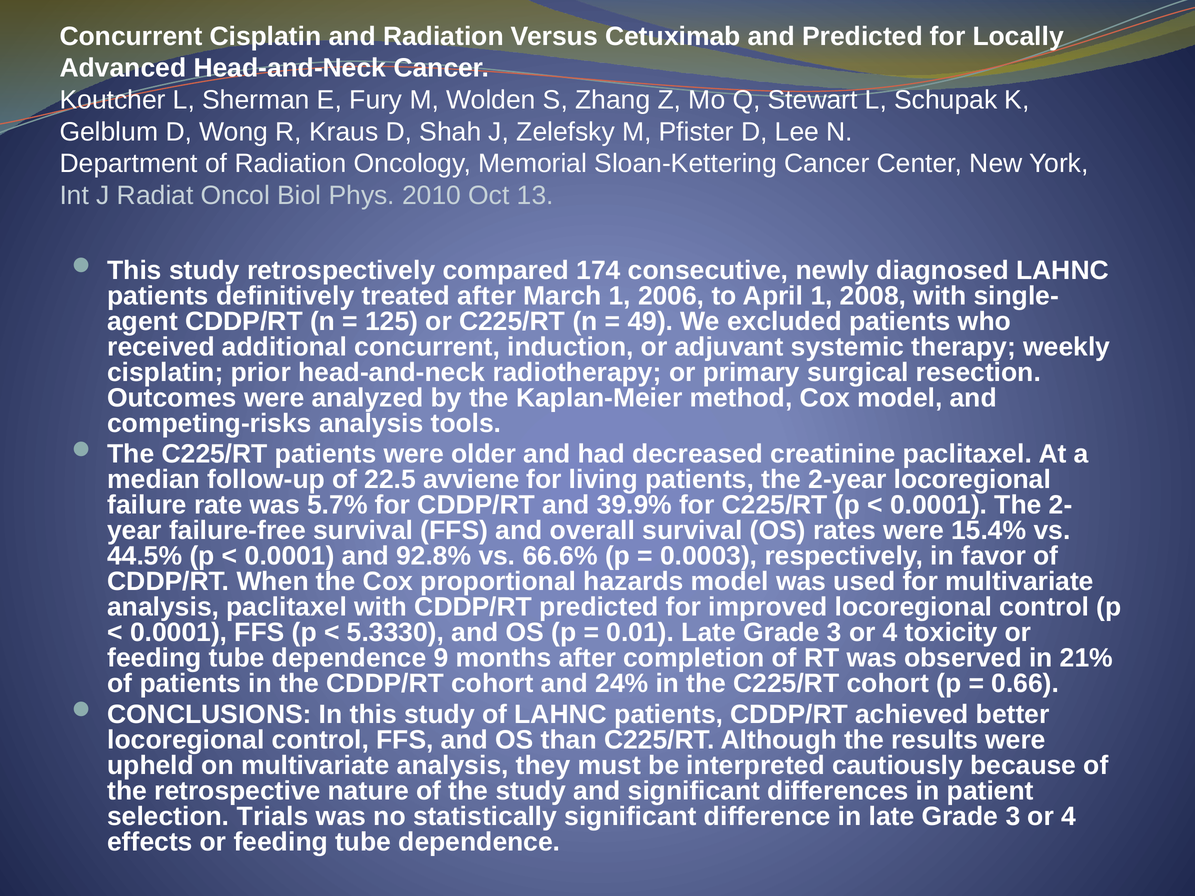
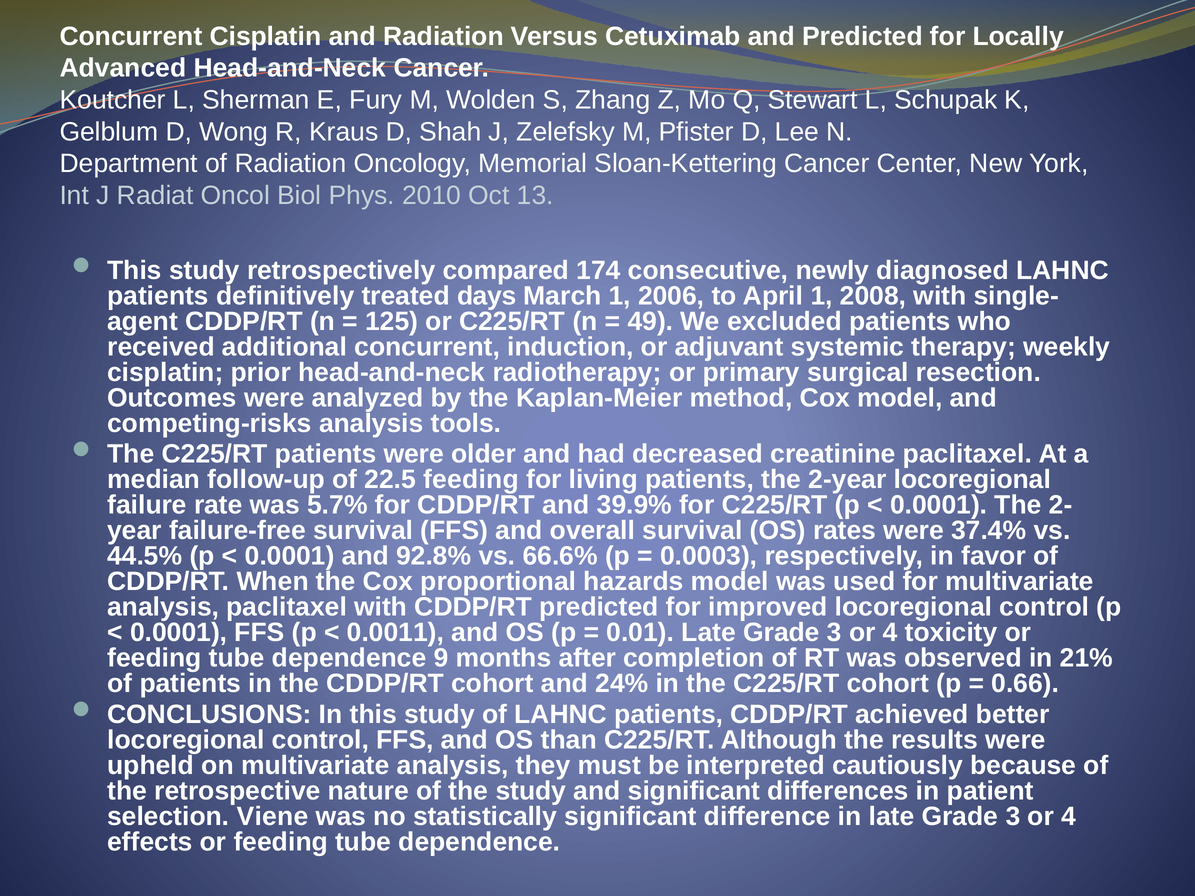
treated after: after -> days
22.5 avviene: avviene -> feeding
15.4%: 15.4% -> 37.4%
5.3330: 5.3330 -> 0.0011
Trials: Trials -> Viene
